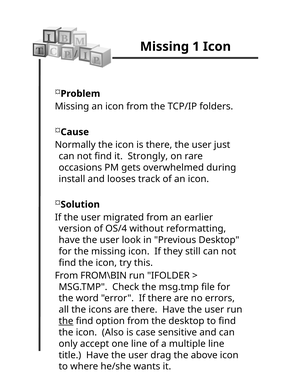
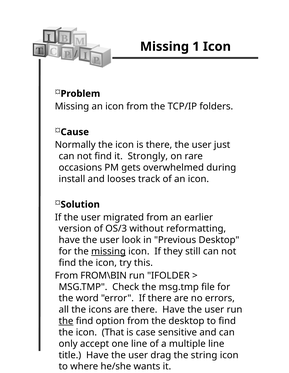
OS/4: OS/4 -> OS/3
missing at (108, 252) underline: none -> present
Also: Also -> That
above: above -> string
